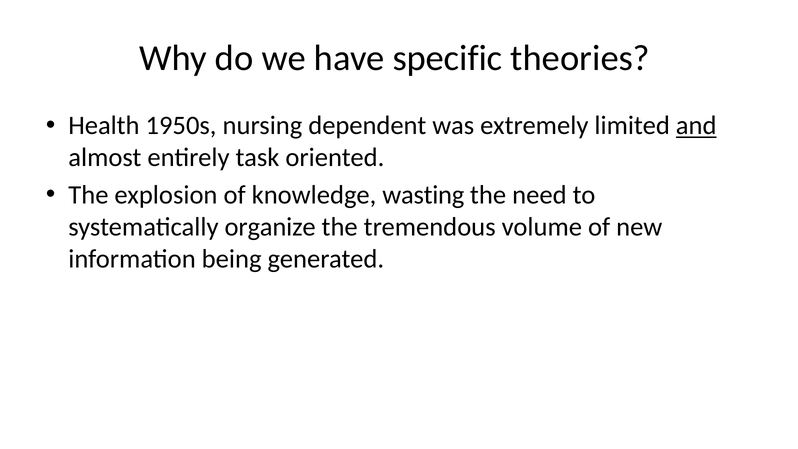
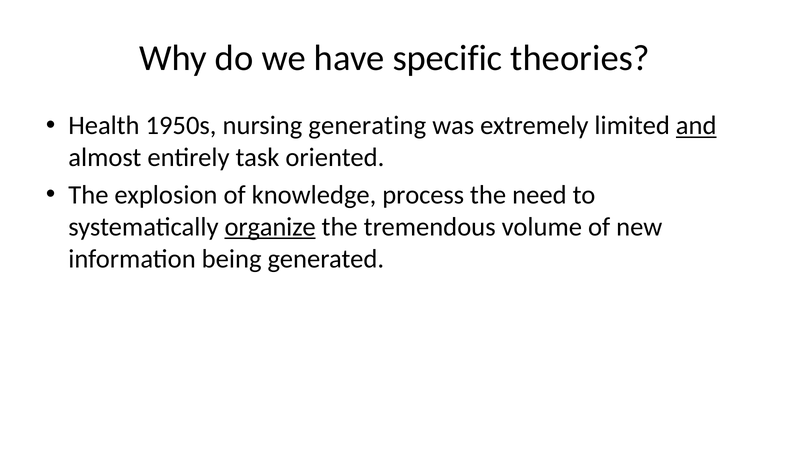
dependent: dependent -> generating
wasting: wasting -> process
organize underline: none -> present
